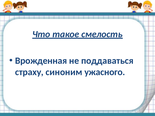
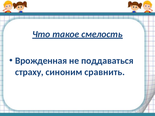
ужасного: ужасного -> сравнить
